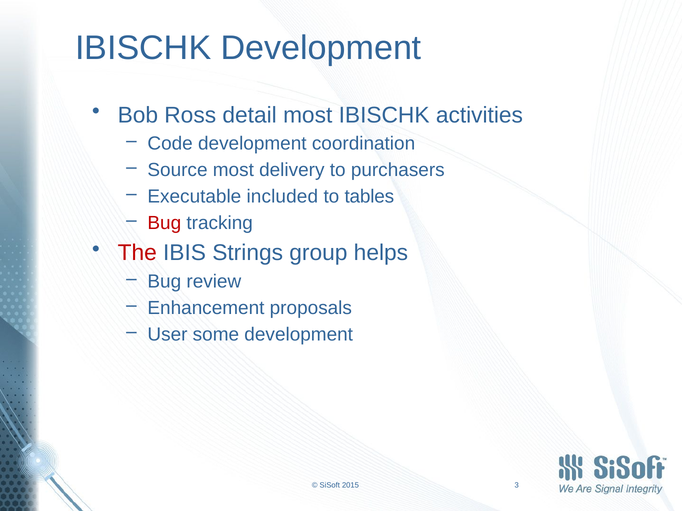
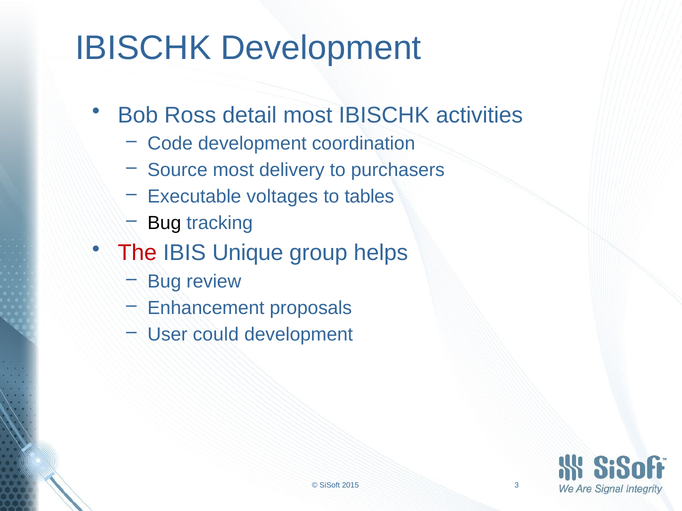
included: included -> voltages
Bug at (164, 223) colour: red -> black
Strings: Strings -> Unique
some: some -> could
